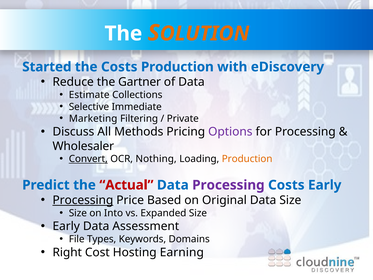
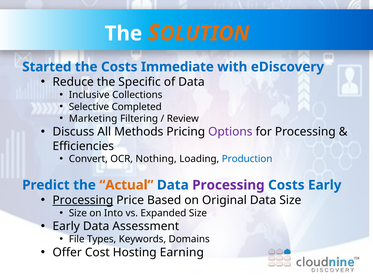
Costs Production: Production -> Immediate
Gartner: Gartner -> Specific
Estimate: Estimate -> Inclusive
Immediate: Immediate -> Completed
Private: Private -> Review
Wholesaler: Wholesaler -> Efficiencies
Convert underline: present -> none
Production at (247, 159) colour: orange -> blue
Actual colour: red -> orange
Right: Right -> Offer
